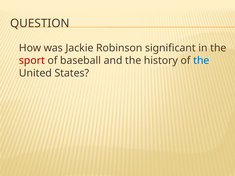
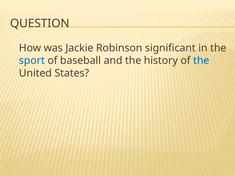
sport colour: red -> blue
